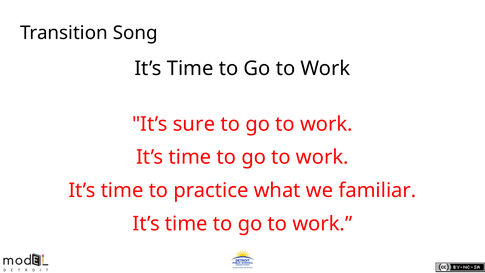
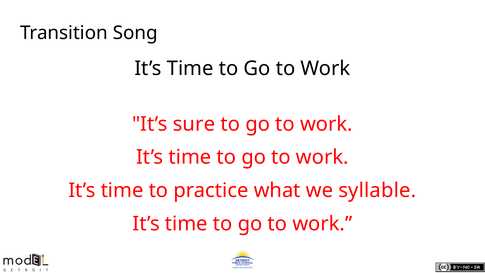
familiar: familiar -> syllable
